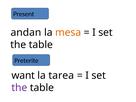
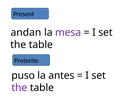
mesa colour: orange -> purple
want: want -> puso
tarea: tarea -> antes
